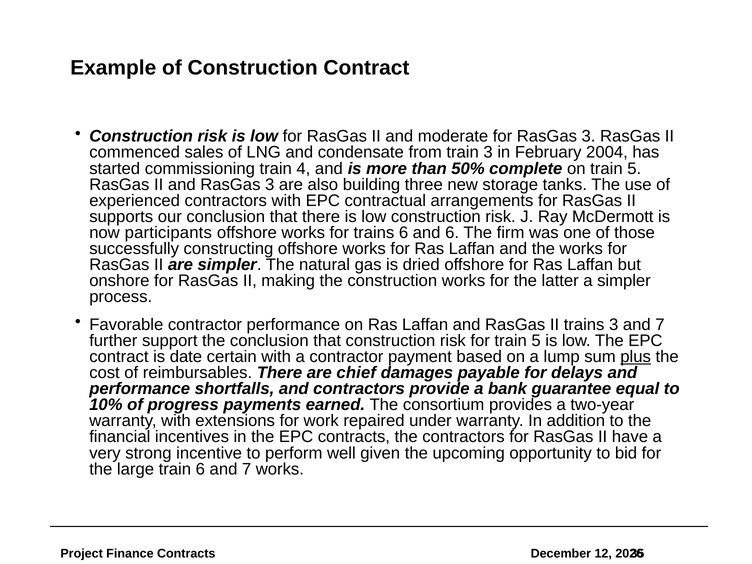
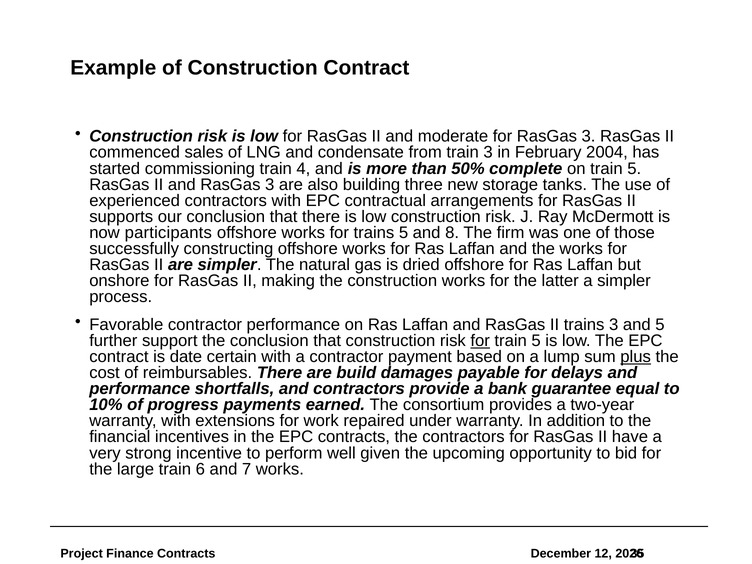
trains 6: 6 -> 5
and 6: 6 -> 8
3 and 7: 7 -> 5
for at (480, 341) underline: none -> present
chief: chief -> build
